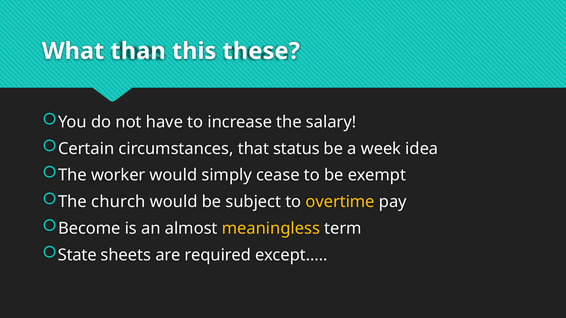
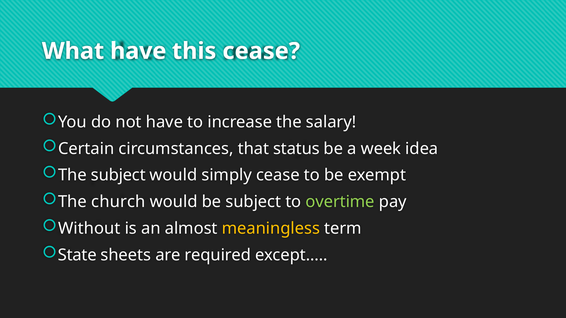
What than: than -> have
this these: these -> cease
The worker: worker -> subject
overtime colour: yellow -> light green
Become: Become -> Without
